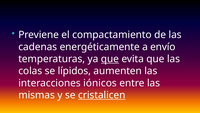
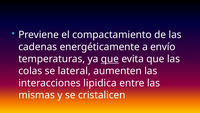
lípidos: lípidos -> lateral
iónicos: iónicos -> lipidica
cristalicen underline: present -> none
